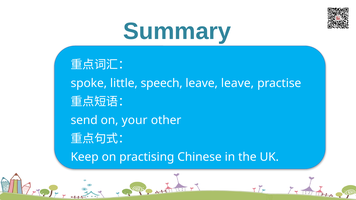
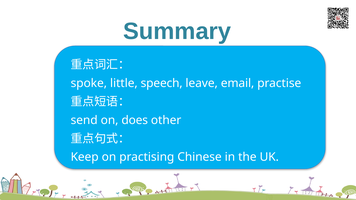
leave leave: leave -> email
your: your -> does
